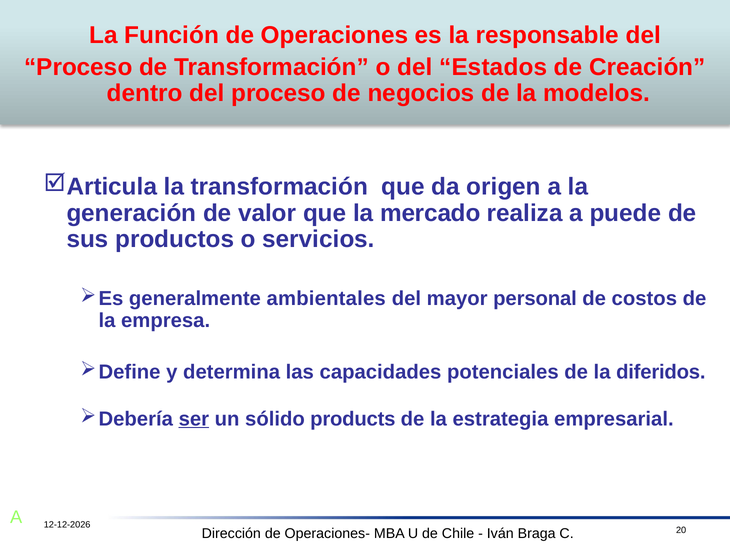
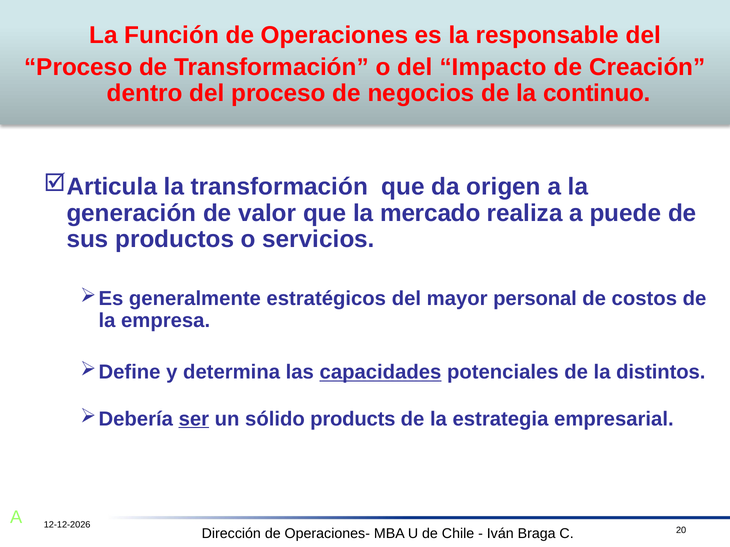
Estados: Estados -> Impacto
modelos: modelos -> continuo
ambientales: ambientales -> estratégicos
capacidades underline: none -> present
diferidos: diferidos -> distintos
